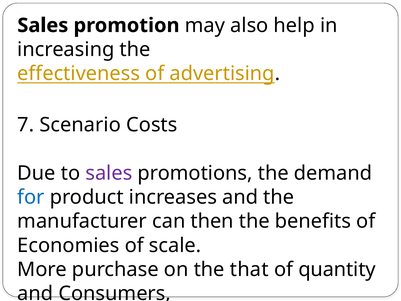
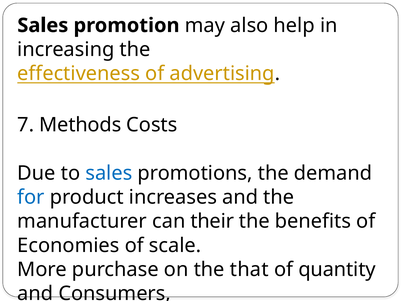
Scenario: Scenario -> Methods
sales at (109, 173) colour: purple -> blue
then: then -> their
